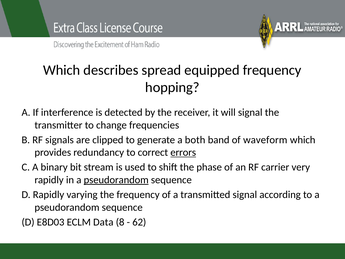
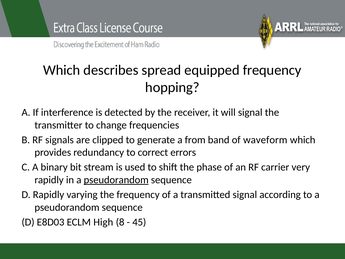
both: both -> from
errors underline: present -> none
Data: Data -> High
62: 62 -> 45
